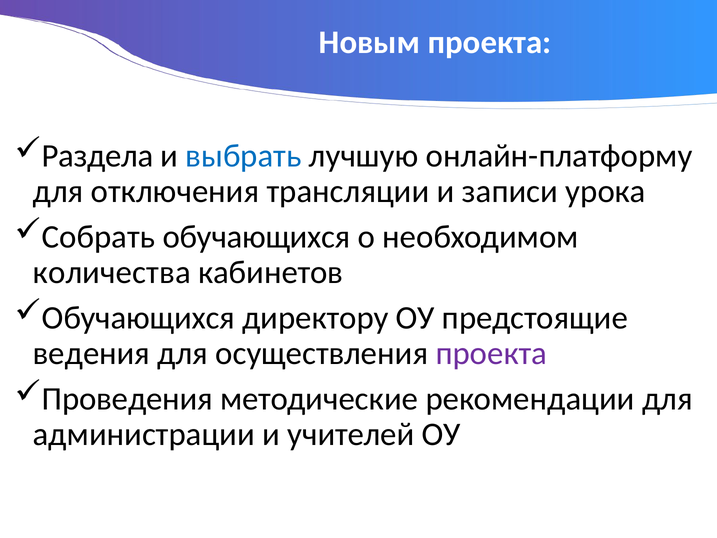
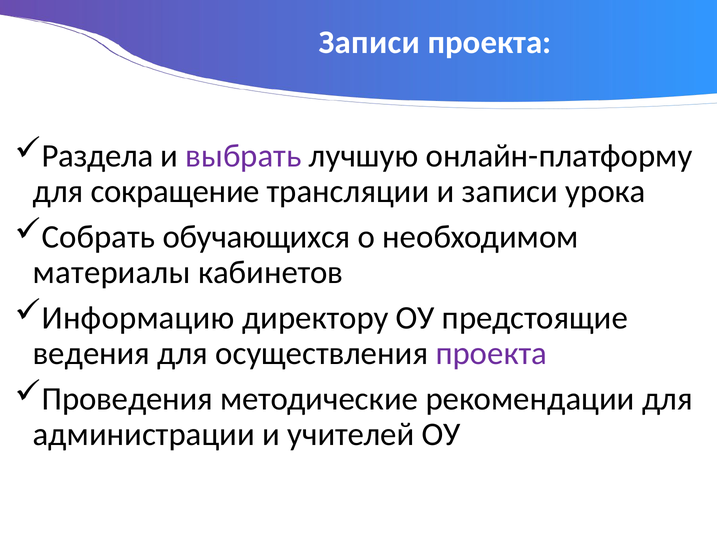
Новым at (370, 43): Новым -> Записи
выбрать colour: blue -> purple
отключения: отключения -> сокращение
количества: количества -> материалы
Обучающихся at (138, 318): Обучающихся -> Информацию
